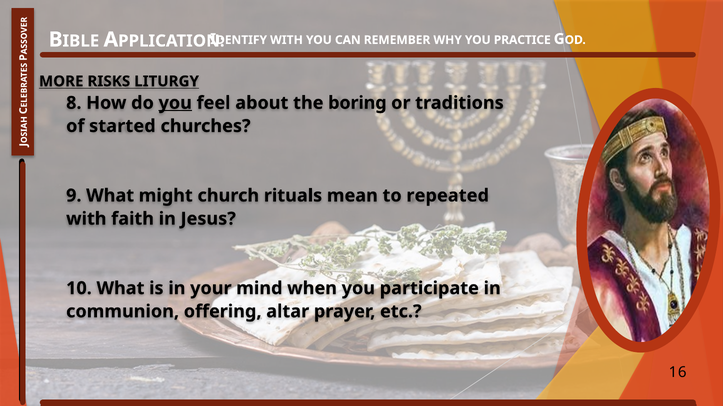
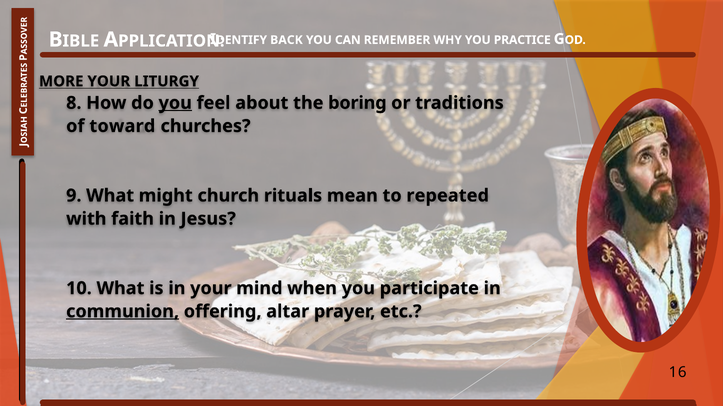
IDENTIFY WITH: WITH -> BACK
MORE RISKS: RISKS -> YOUR
started: started -> toward
communion underline: none -> present
